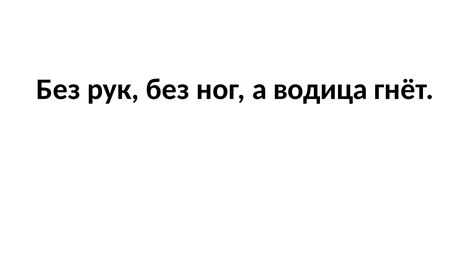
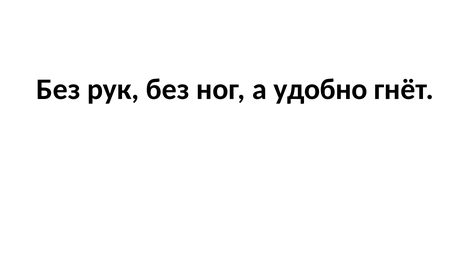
водица: водица -> удобно
